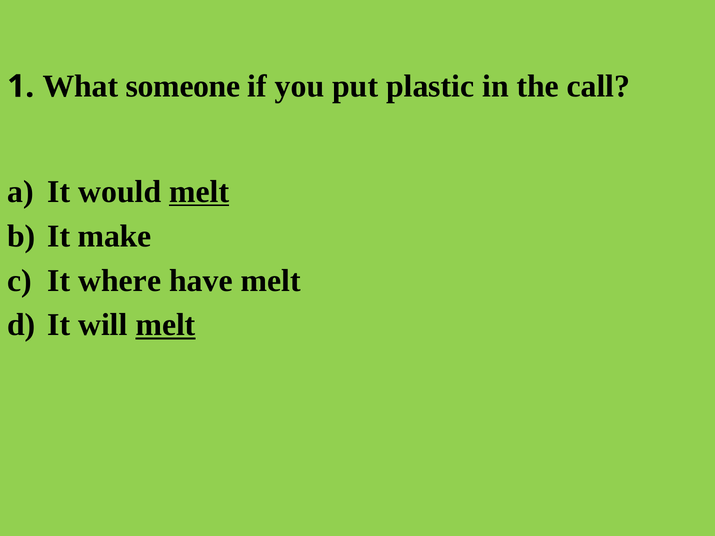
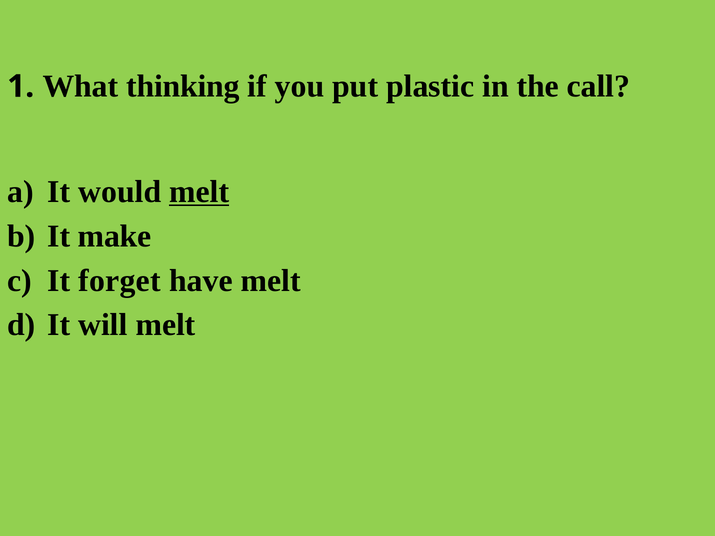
someone: someone -> thinking
where: where -> forget
melt at (166, 325) underline: present -> none
